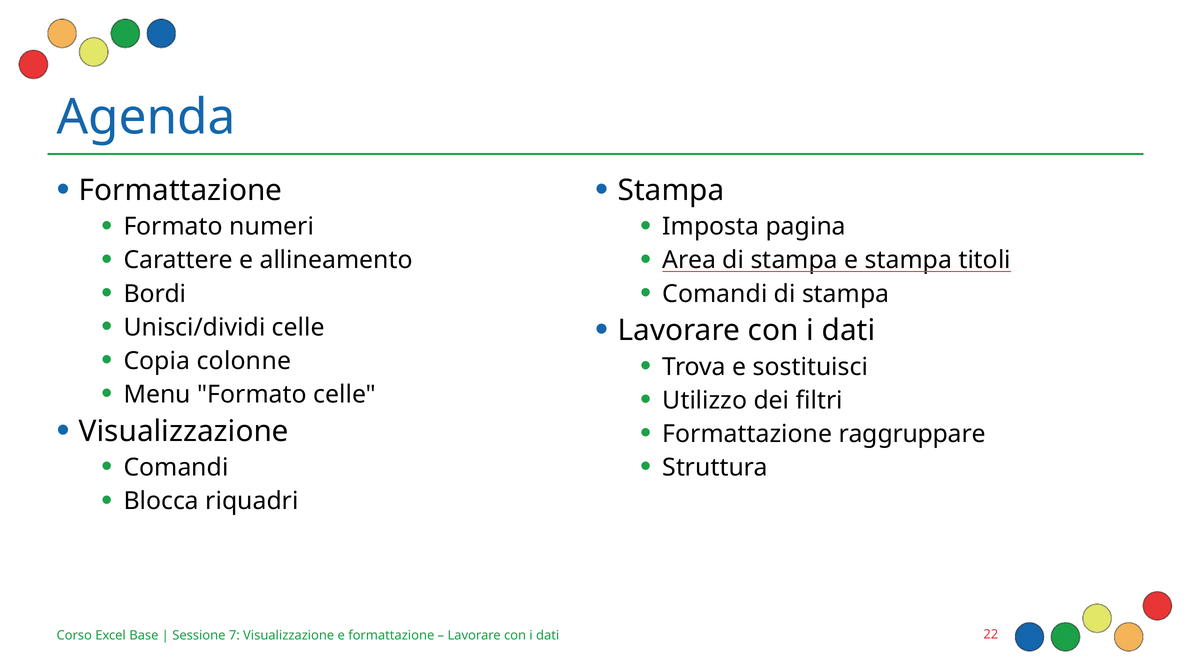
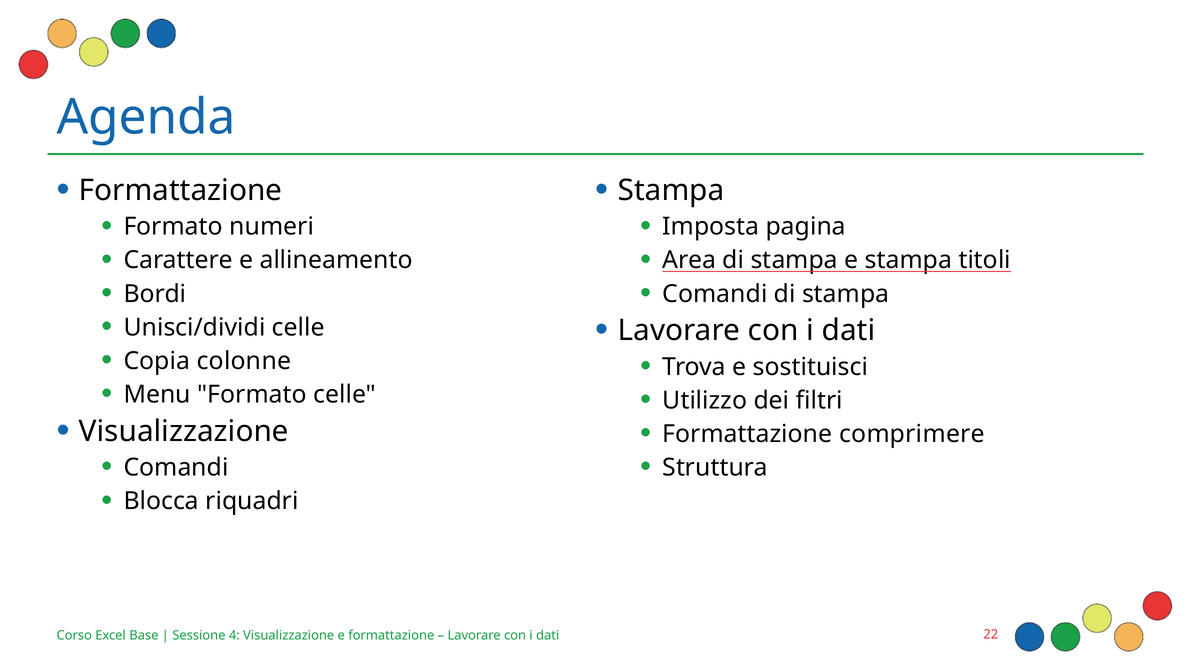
raggruppare: raggruppare -> comprimere
7: 7 -> 4
